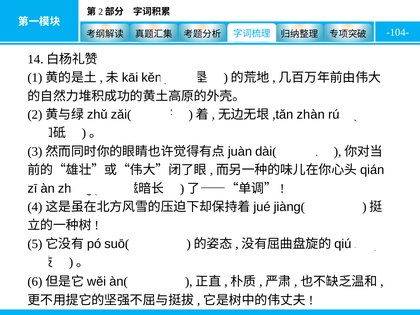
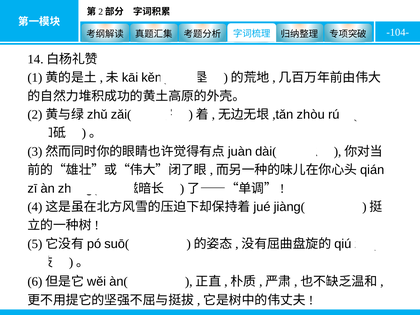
zhàn: zhàn -> zhòu
